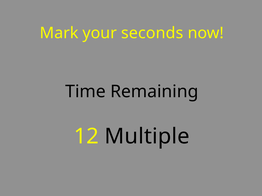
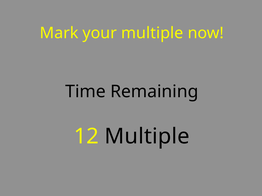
your seconds: seconds -> multiple
